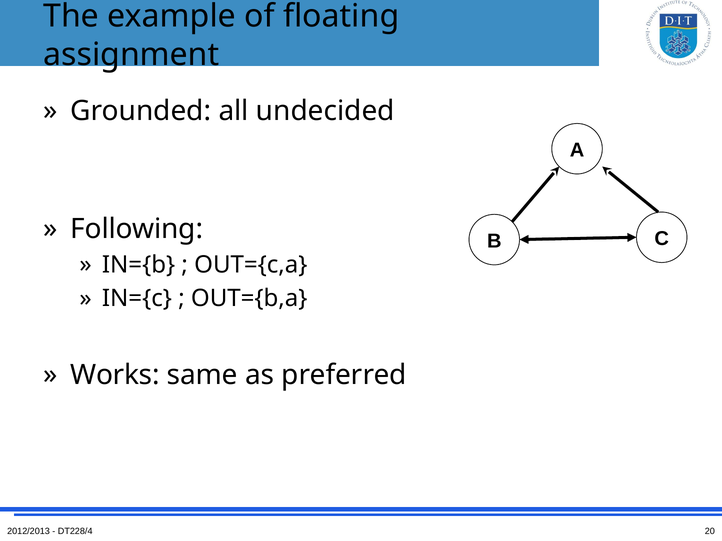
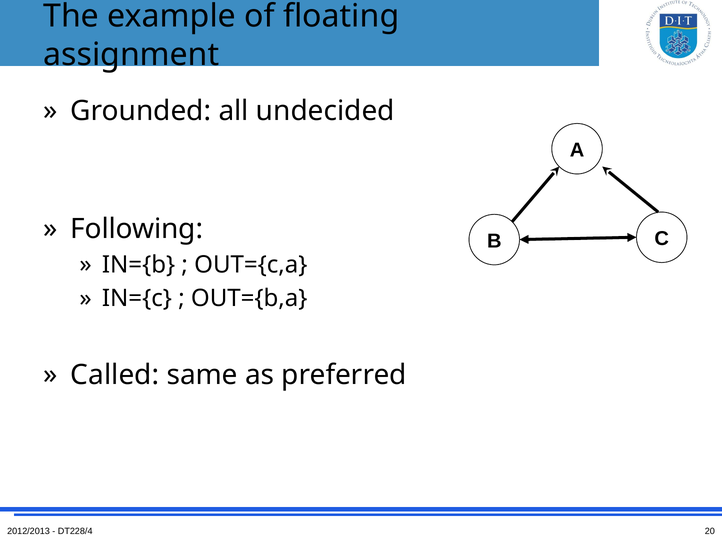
Works: Works -> Called
